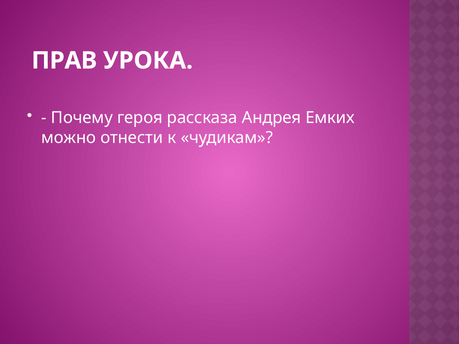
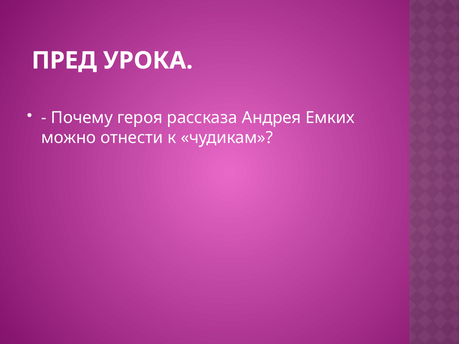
ПРАВ: ПРАВ -> ПРЕД
